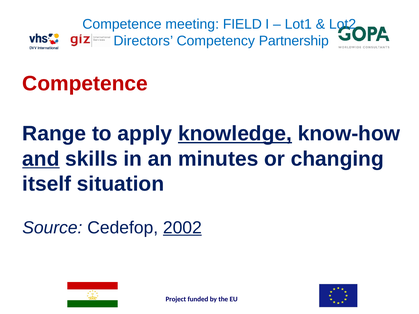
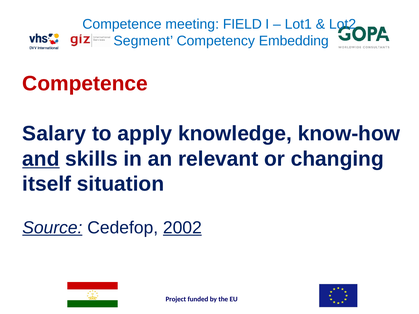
Directors: Directors -> Segment
Partnership: Partnership -> Embedding
Range: Range -> Salary
knowledge underline: present -> none
minutes: minutes -> relevant
Source underline: none -> present
